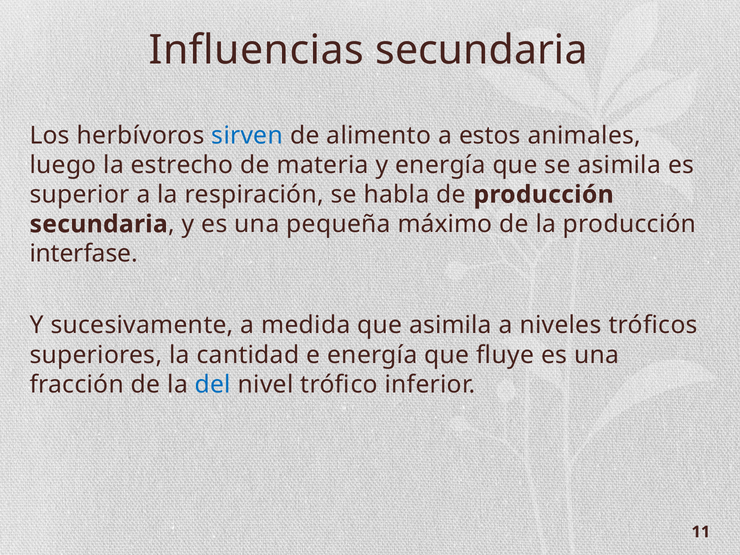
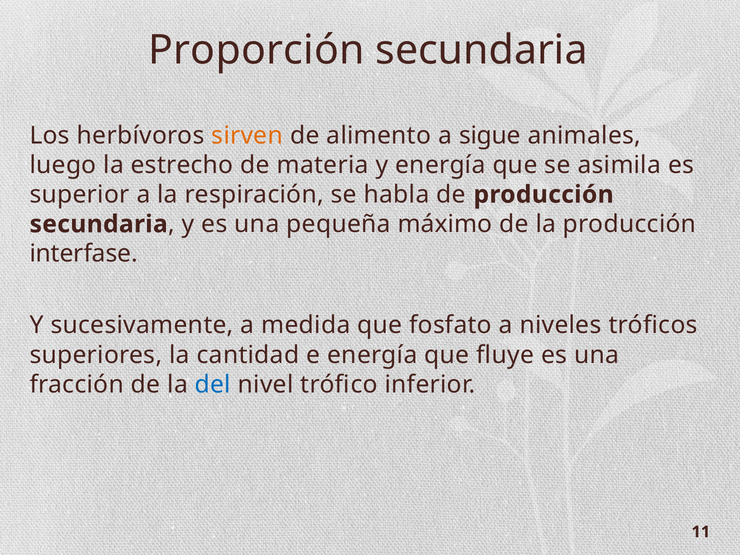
Influencias: Influencias -> Proporción
sirven colour: blue -> orange
estos: estos -> sigue
que asimila: asimila -> fosfato
